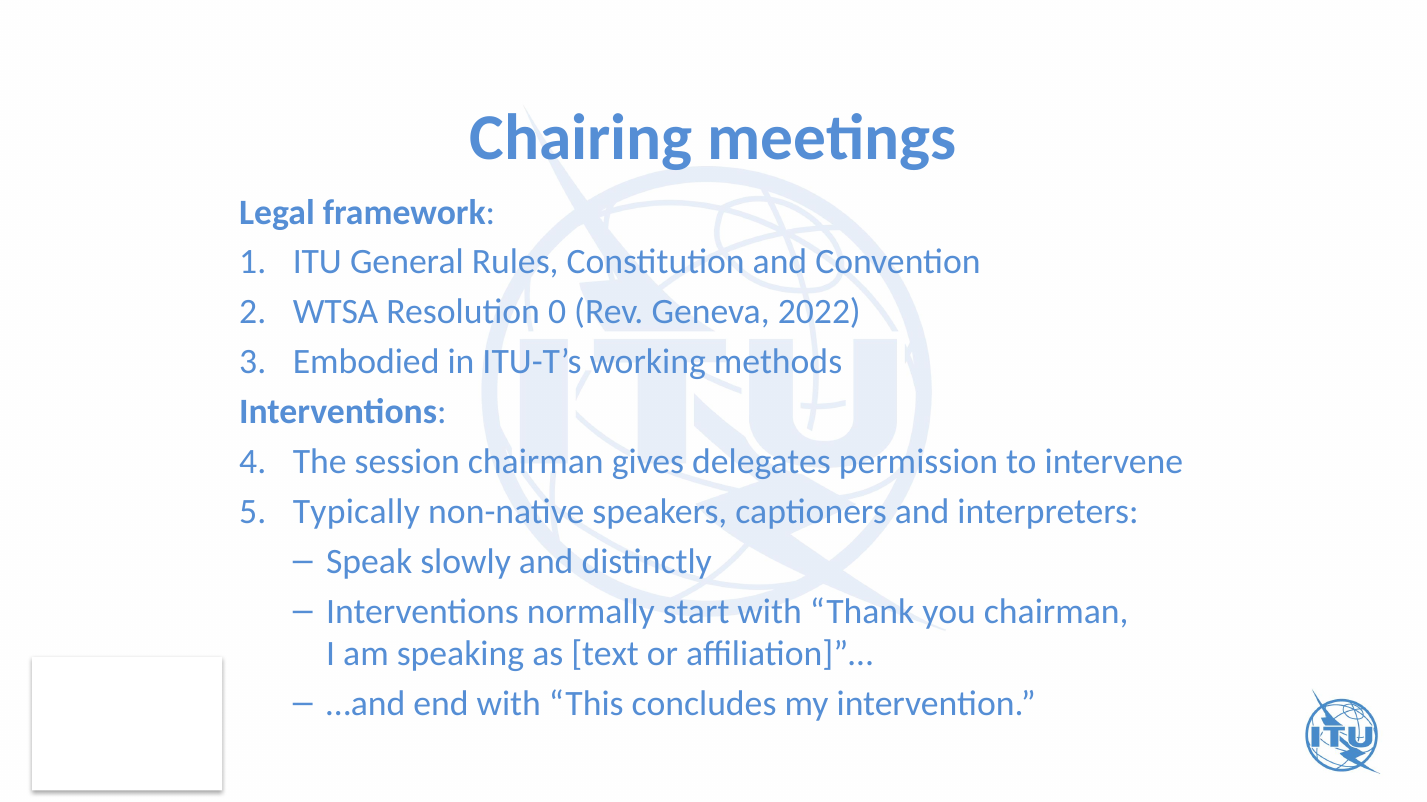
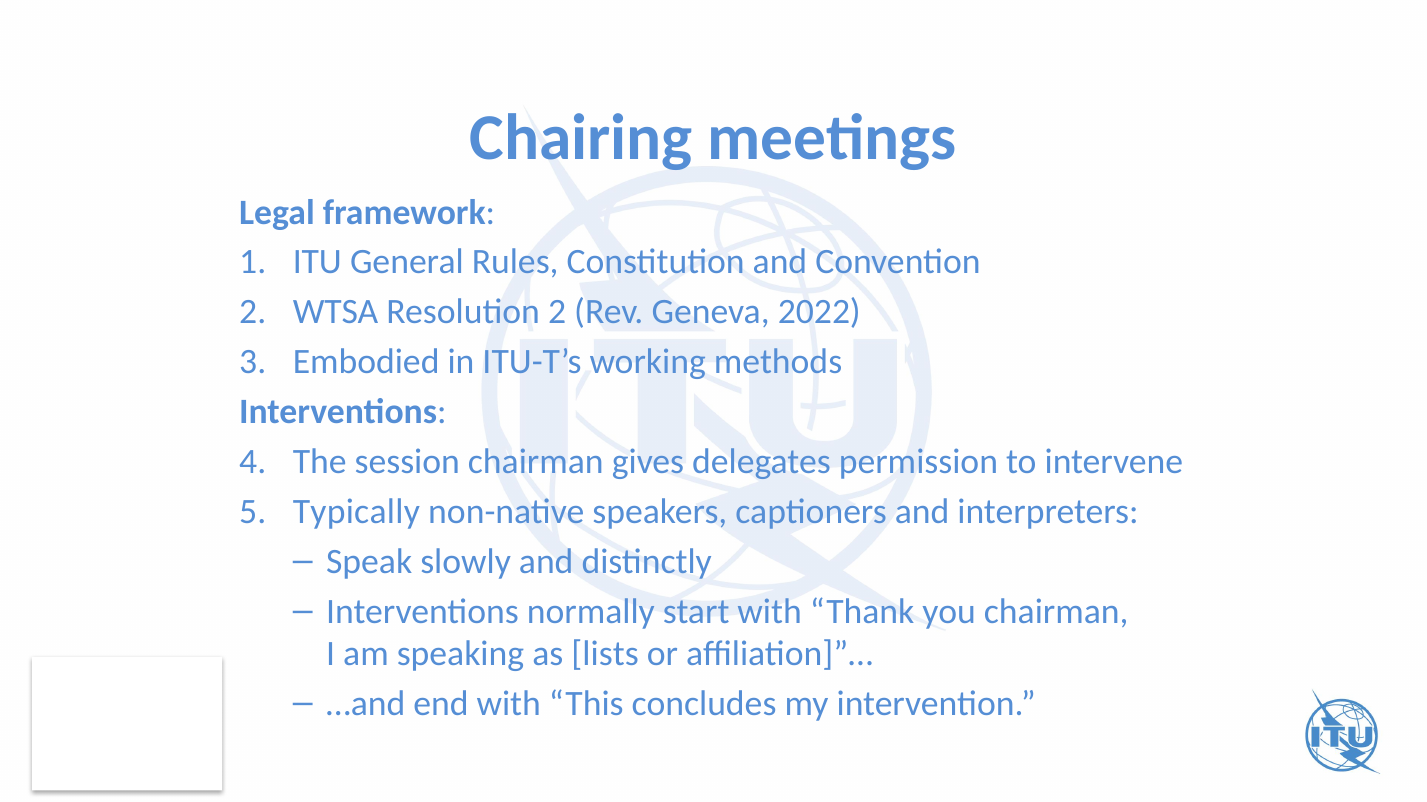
Resolution 0: 0 -> 2
text: text -> lists
